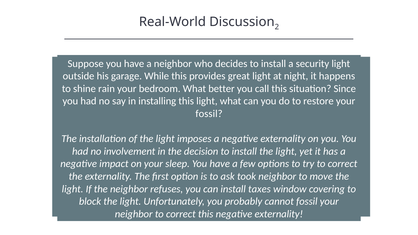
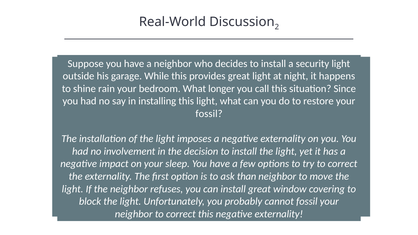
better: better -> longer
took: took -> than
install taxes: taxes -> great
